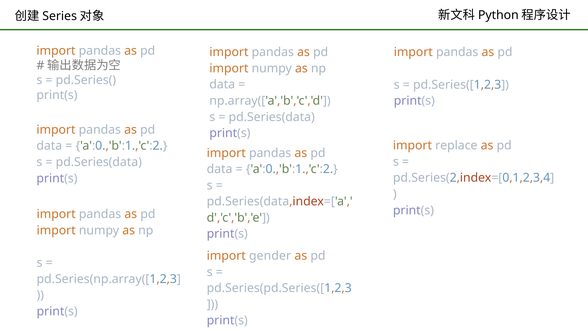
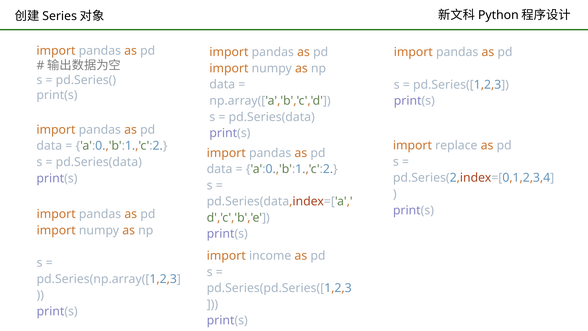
gender: gender -> income
